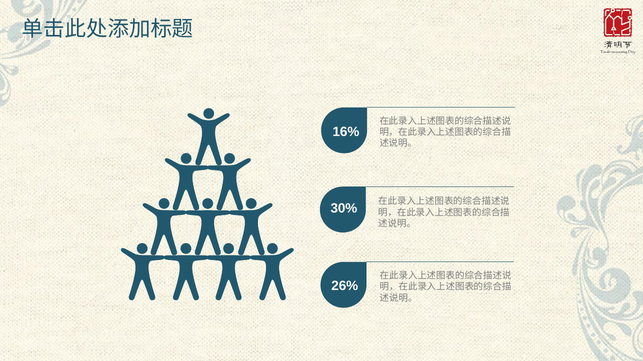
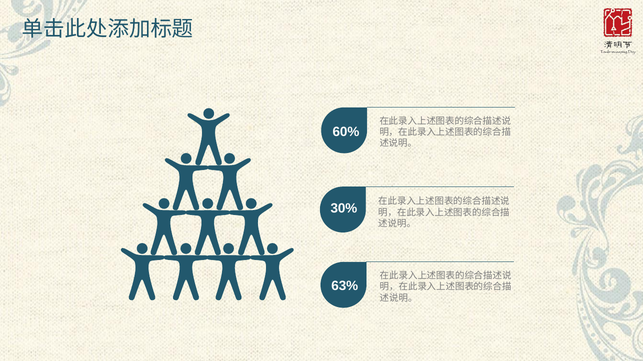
16%: 16% -> 60%
26%: 26% -> 63%
